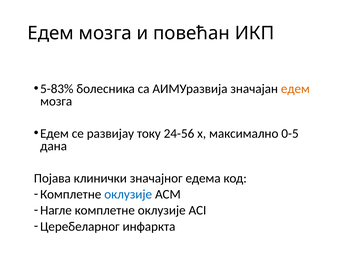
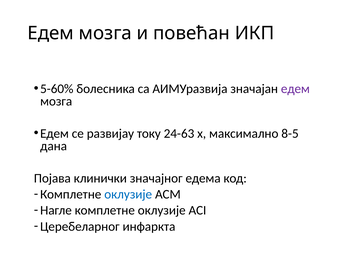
5-83%: 5-83% -> 5-60%
едем at (295, 89) colour: orange -> purple
24-56: 24-56 -> 24-63
0-5: 0-5 -> 8-5
